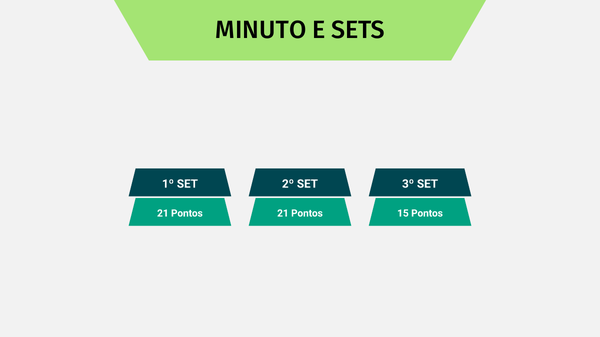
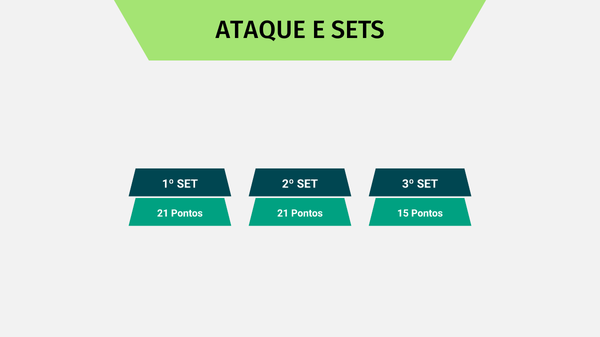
MINUTO: MINUTO -> ATAQUE
